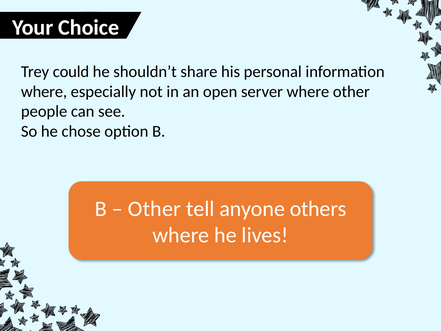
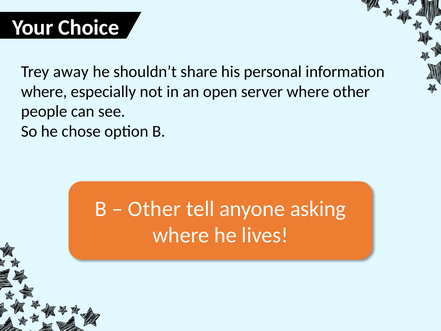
could: could -> away
others: others -> asking
